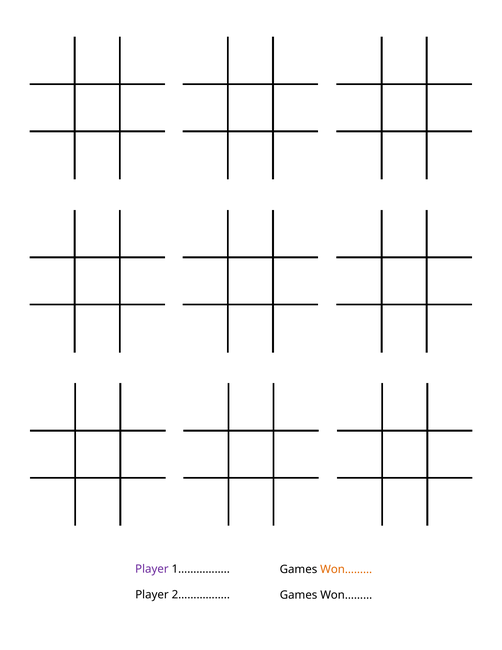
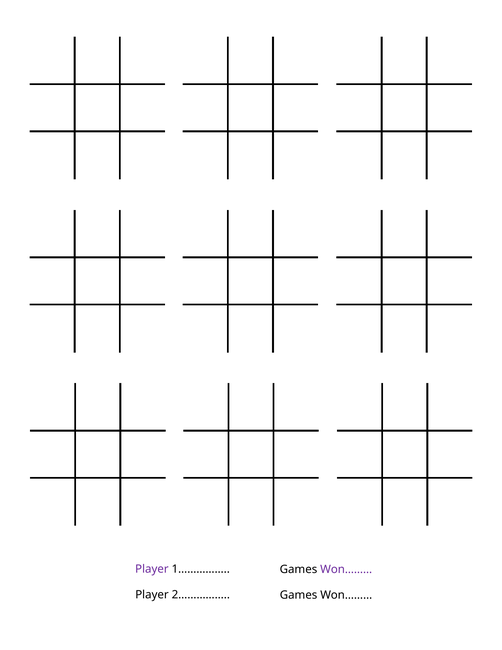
Won……… at (346, 569) colour: orange -> purple
